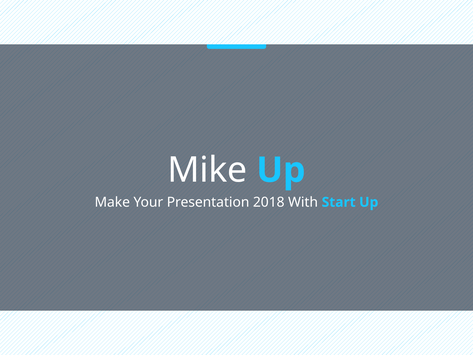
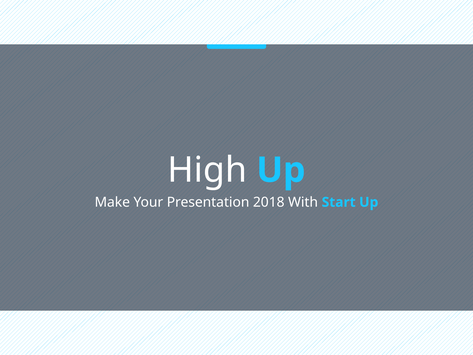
Mike: Mike -> High
